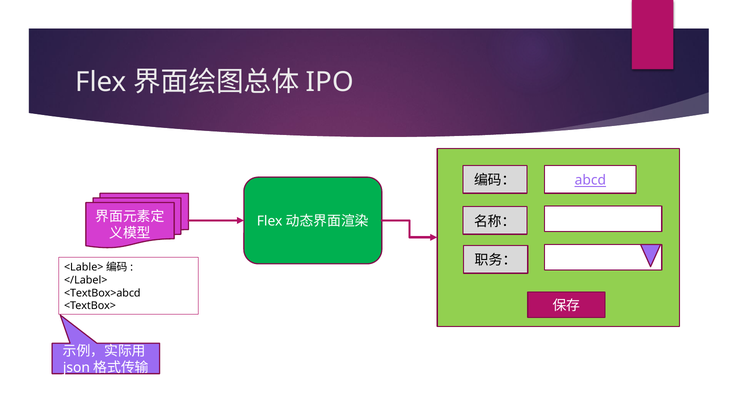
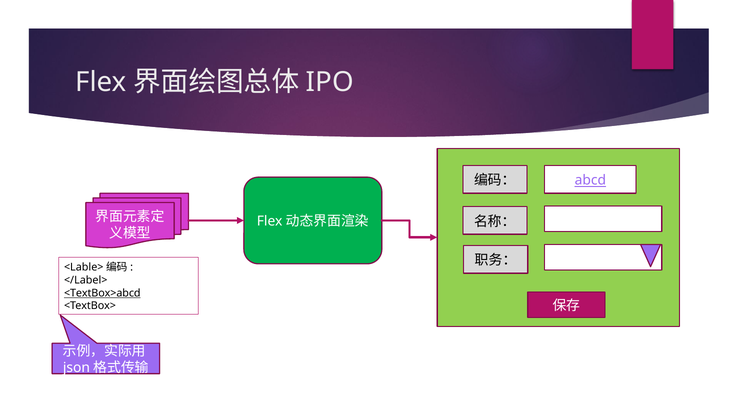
<TextBox>abcd underline: none -> present
